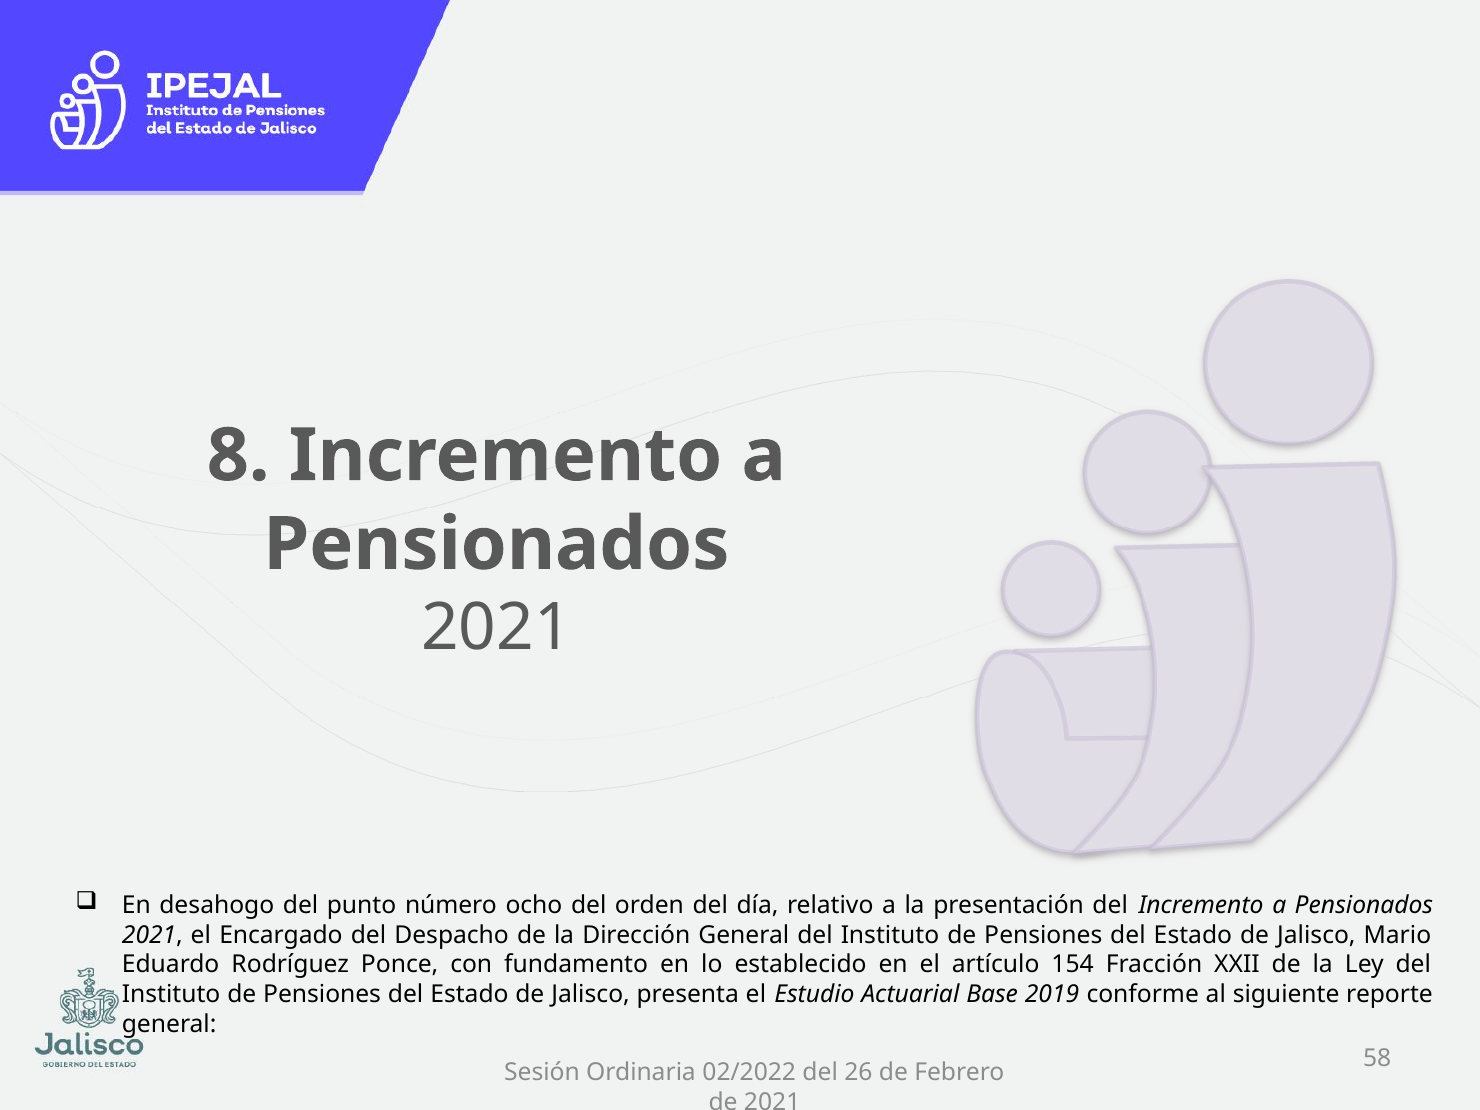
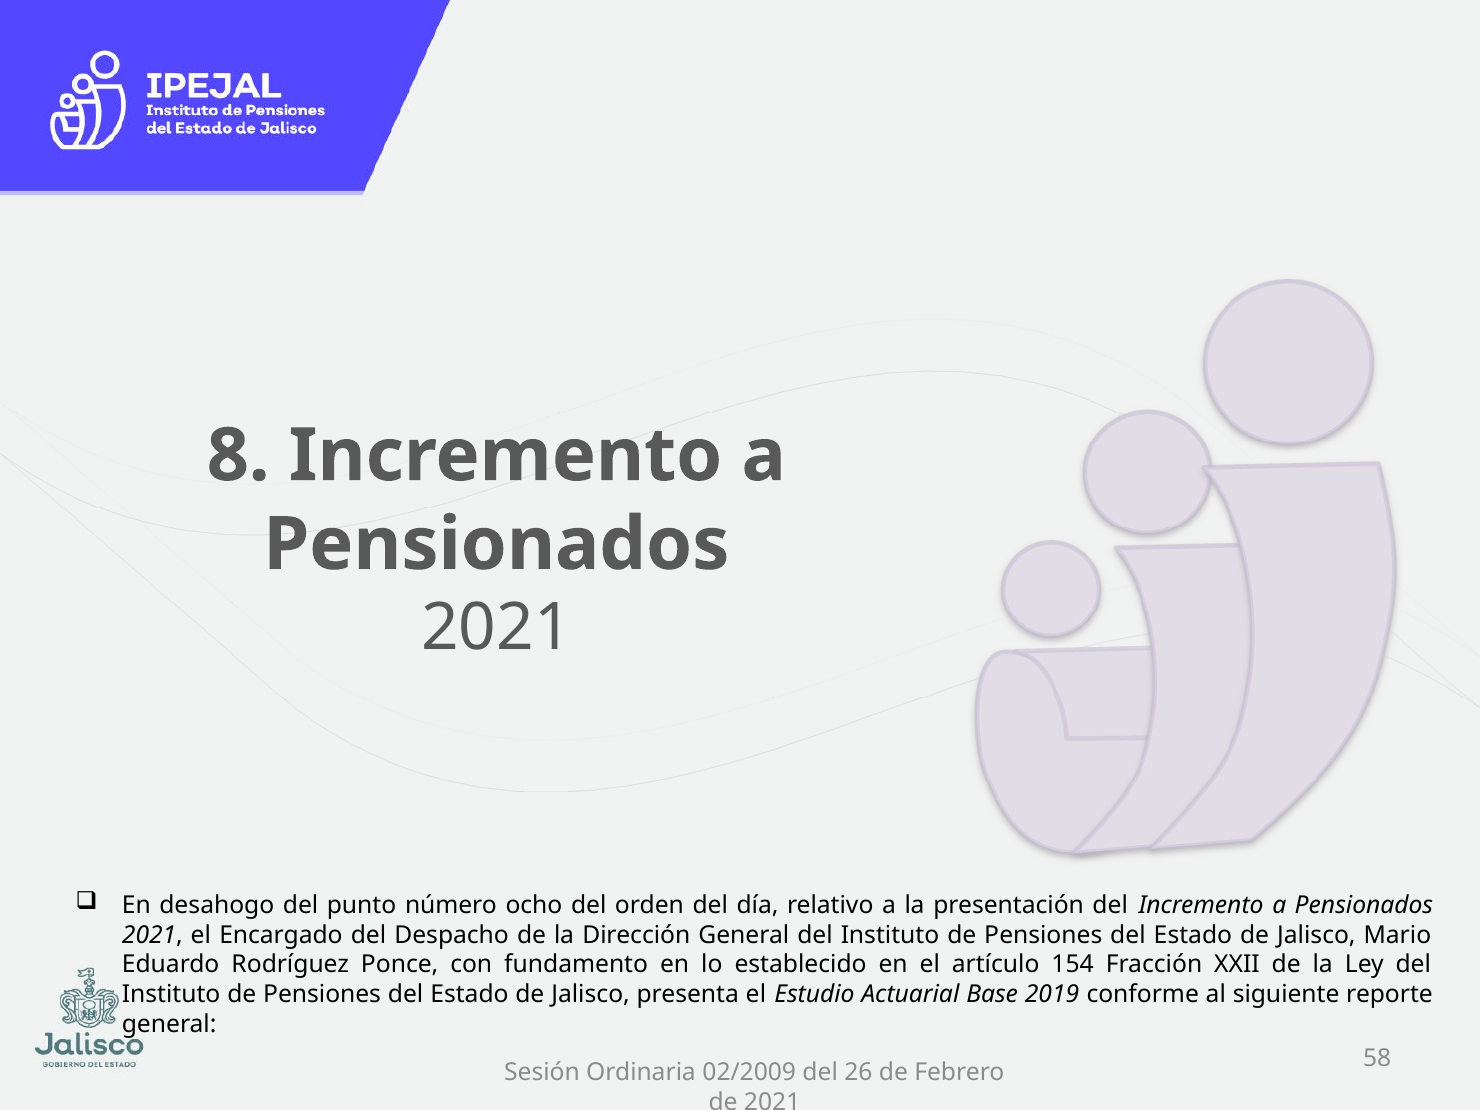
02/2022: 02/2022 -> 02/2009
